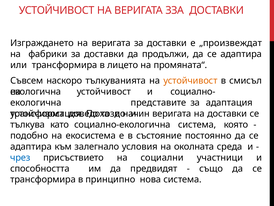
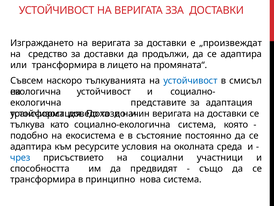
фабрики: фабрики -> средство
устойчивост at (190, 80) colour: orange -> blue
залегнало: залегнало -> ресурсите
